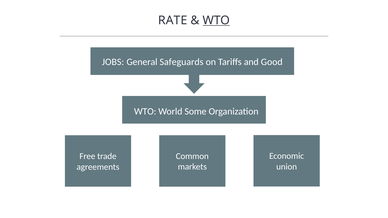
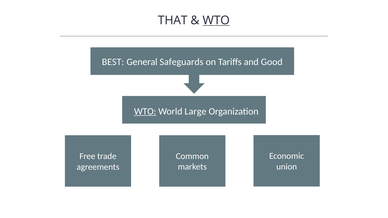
RATE: RATE -> THAT
JOBS: JOBS -> BEST
WTO at (145, 111) underline: none -> present
Some: Some -> Large
